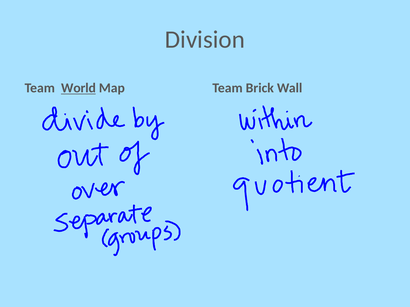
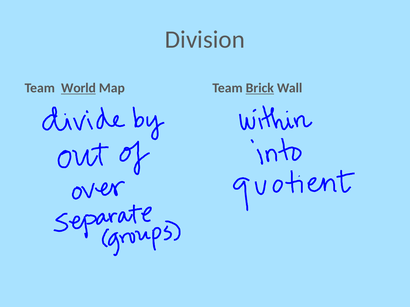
Brick underline: none -> present
